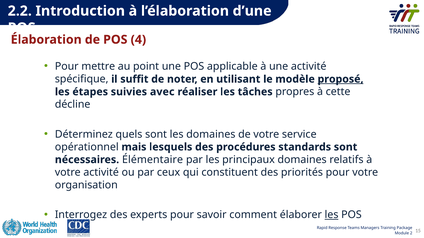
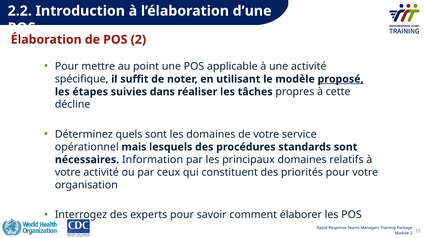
POS 4: 4 -> 2
avec: avec -> dans
Élémentaire: Élémentaire -> Information
les at (332, 215) underline: present -> none
